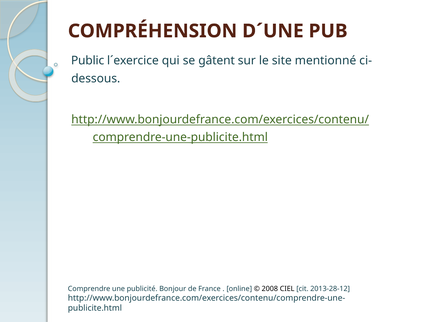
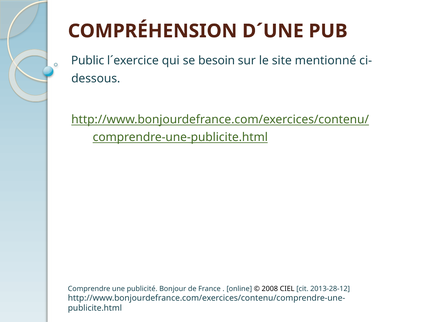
gâtent: gâtent -> besoin
